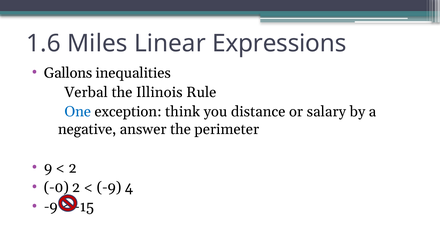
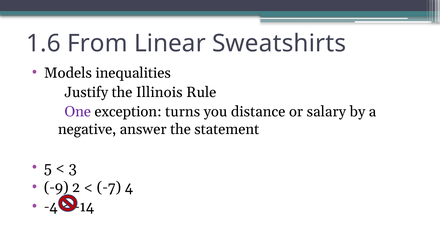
Miles: Miles -> From
Expressions: Expressions -> Sweatshirts
Gallons: Gallons -> Models
Verbal: Verbal -> Justify
One colour: blue -> purple
think: think -> turns
perimeter: perimeter -> statement
9: 9 -> 5
2 at (73, 168): 2 -> 3
-0: -0 -> -9
-9 at (109, 188): -9 -> -7
-9 at (51, 207): -9 -> -4
-15: -15 -> -14
